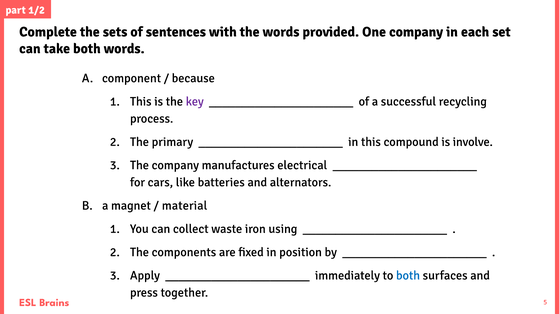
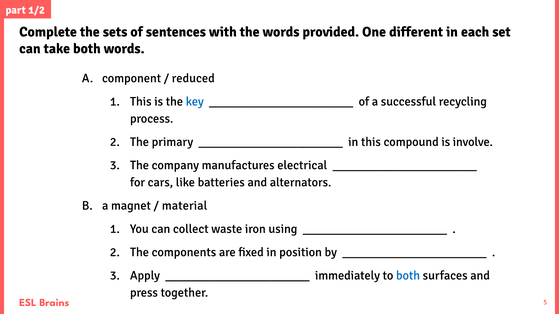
One company: company -> different
because: because -> reduced
key colour: purple -> blue
